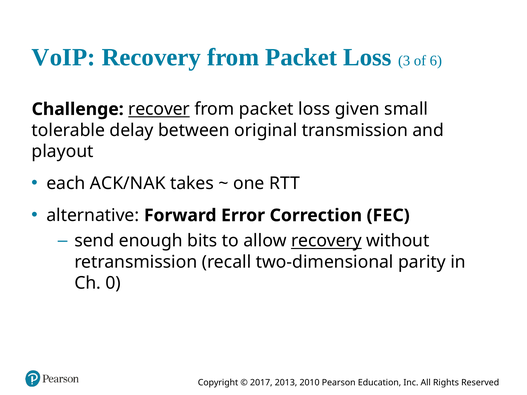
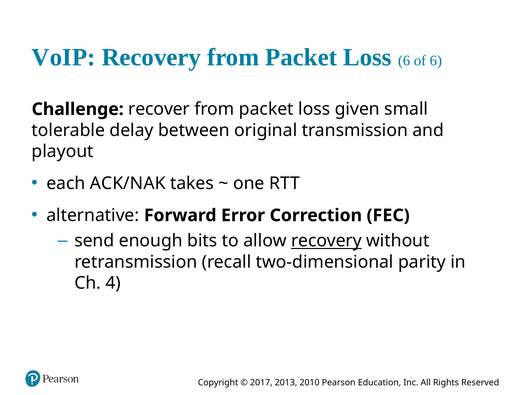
Loss 3: 3 -> 6
recover underline: present -> none
0: 0 -> 4
